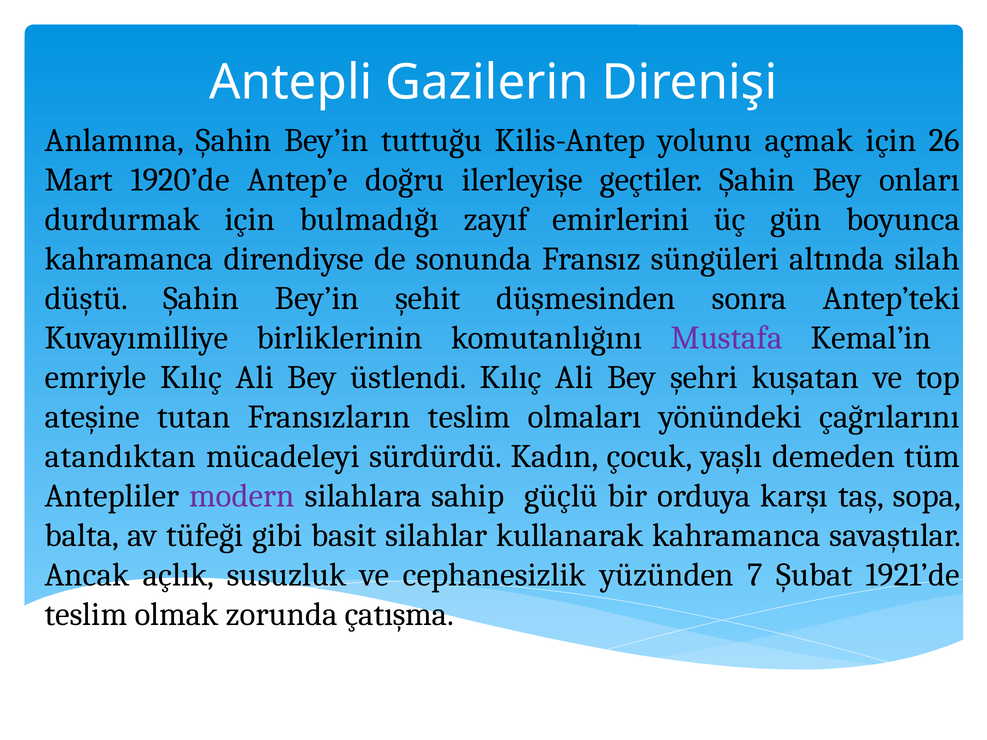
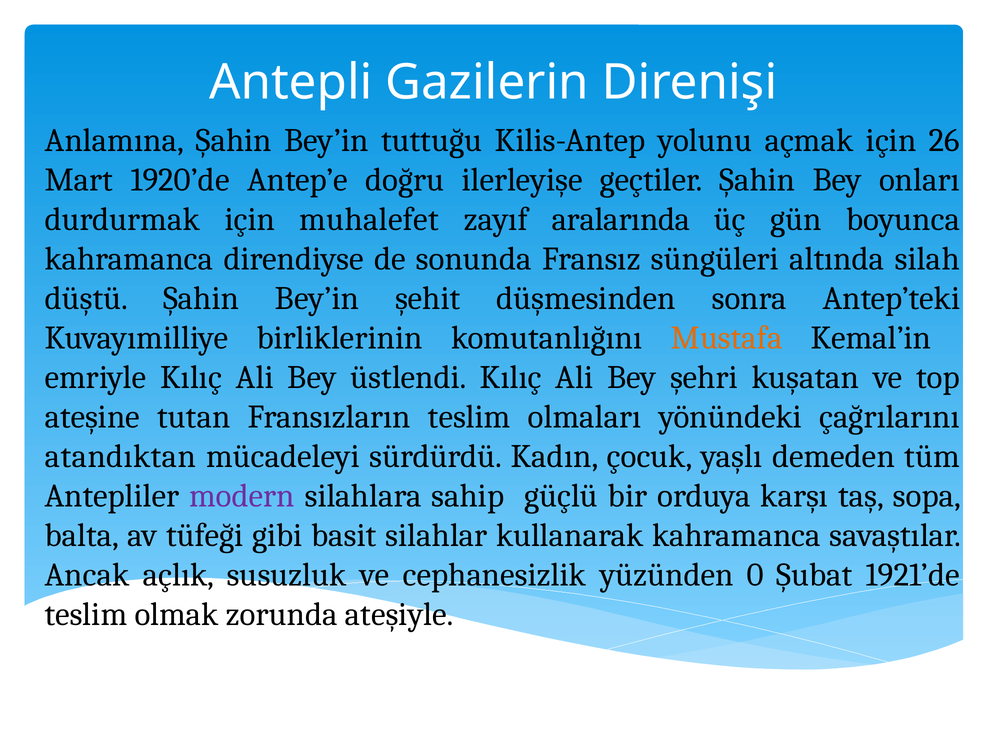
bulmadığı: bulmadığı -> muhalefet
emirlerini: emirlerini -> aralarında
Mustafa colour: purple -> orange
7: 7 -> 0
çatışma: çatışma -> ateşiyle
